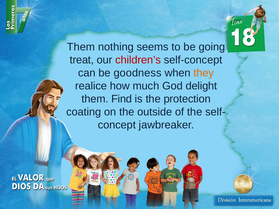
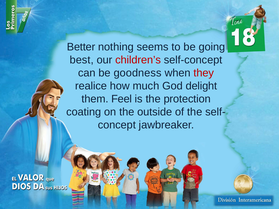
Them at (81, 47): Them -> Better
treat: treat -> best
they colour: orange -> red
Find: Find -> Feel
